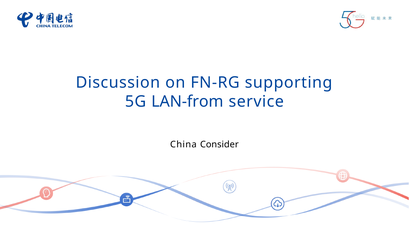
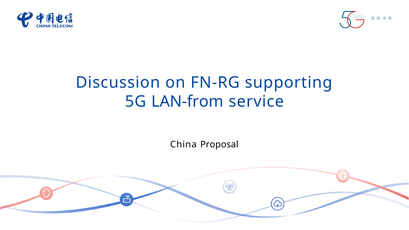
Consider: Consider -> Proposal
